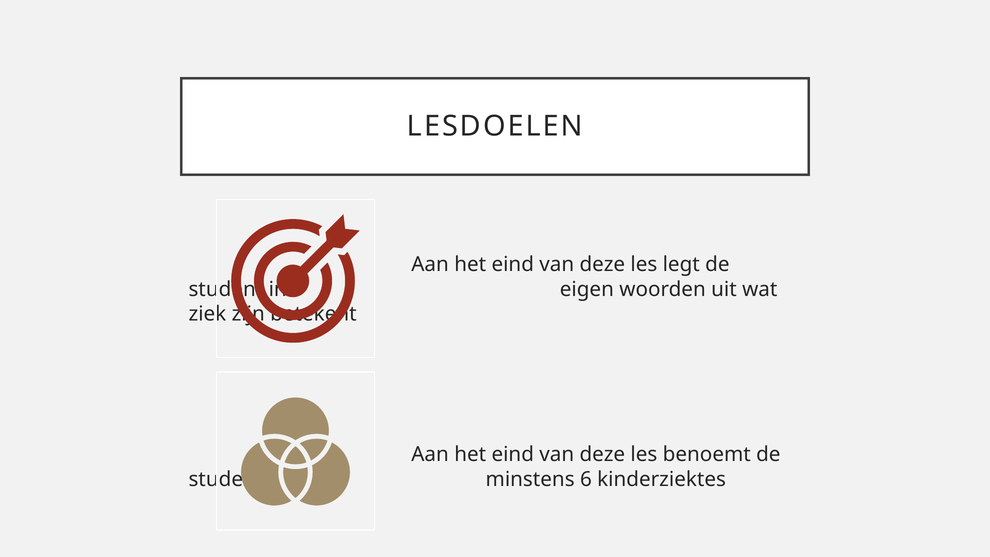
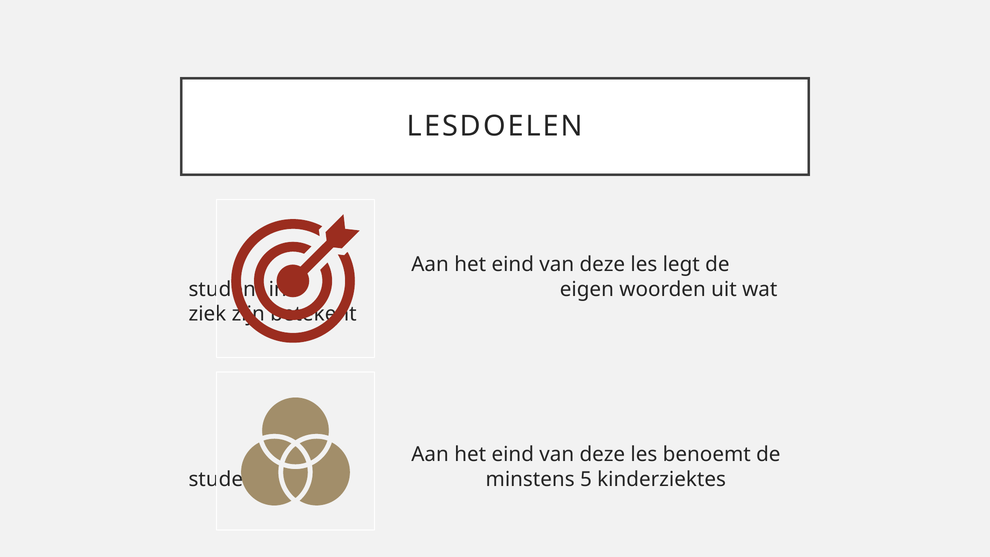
6: 6 -> 5
